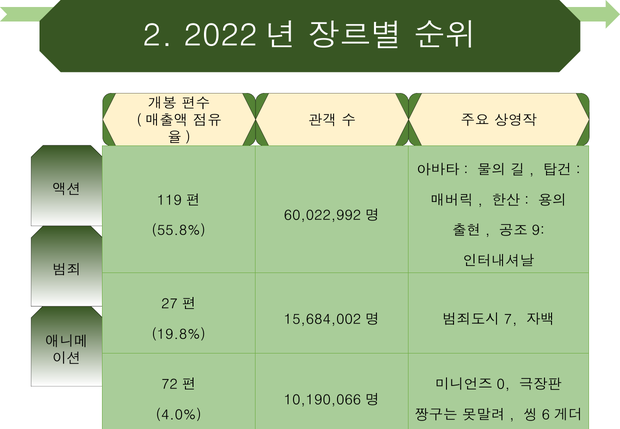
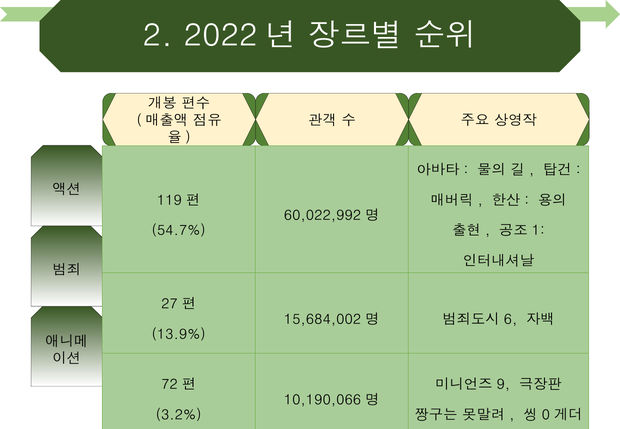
55.8%: 55.8% -> 54.7%
9: 9 -> 1
7: 7 -> 6
19.8%: 19.8% -> 13.9%
0: 0 -> 9
4.0%: 4.0% -> 3.2%
6: 6 -> 0
